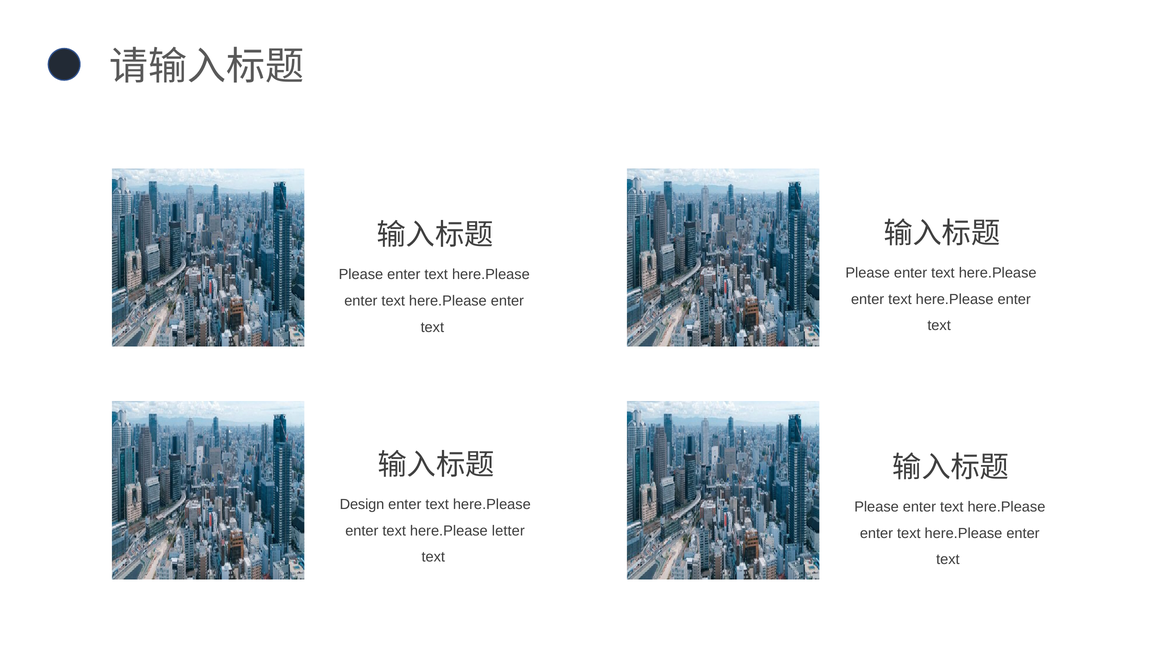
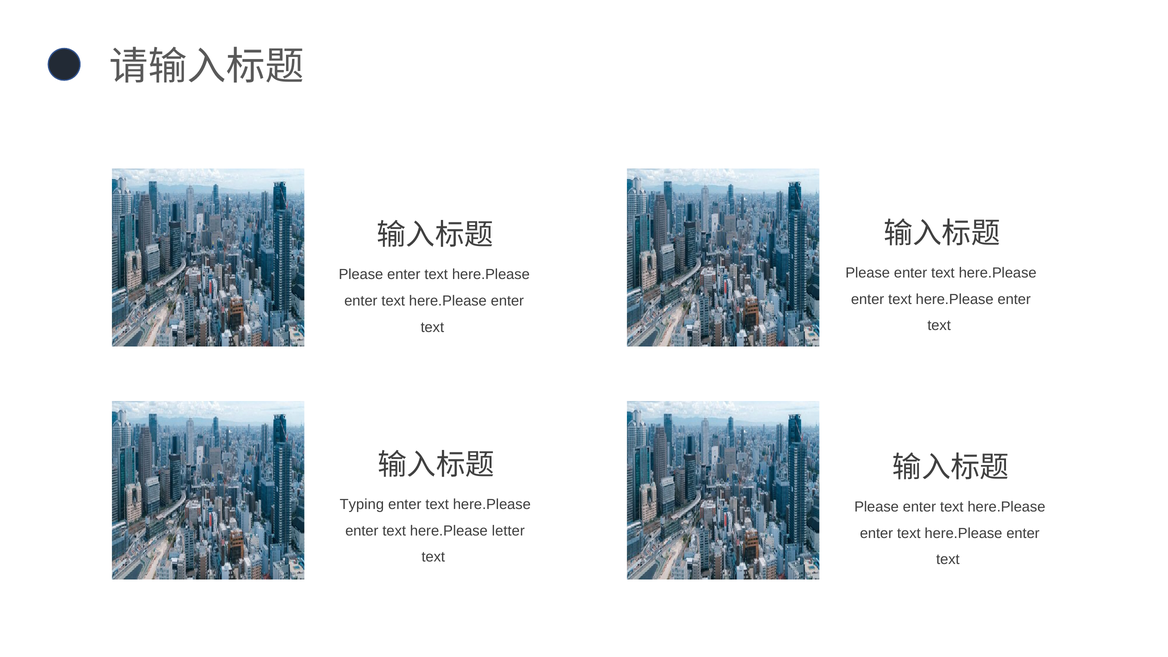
Design: Design -> Typing
